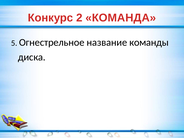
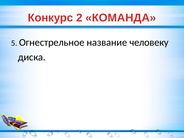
команды: команды -> человеку
